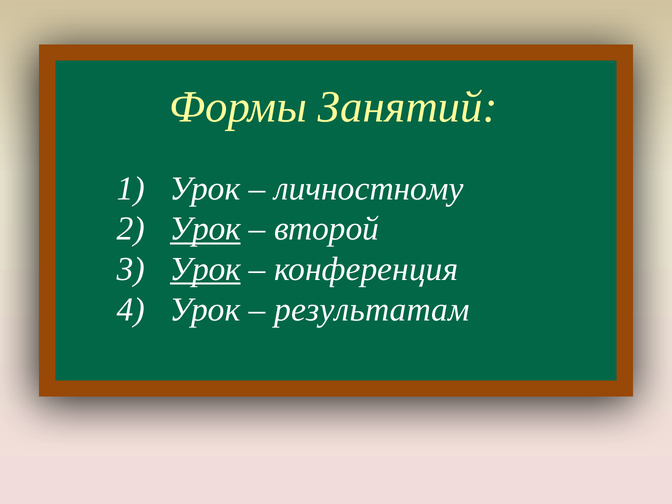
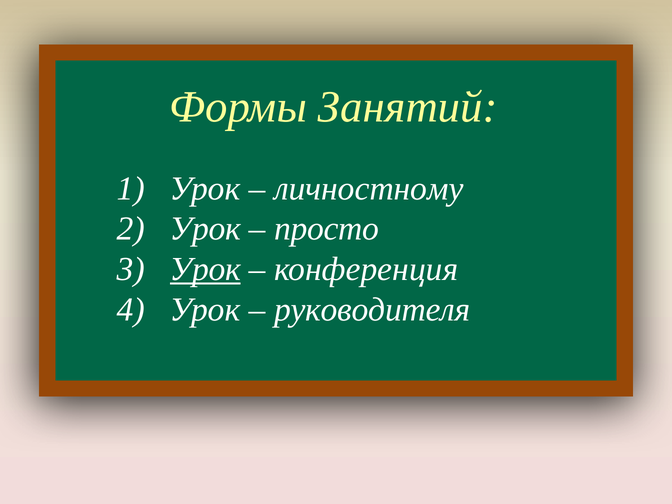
Урок at (205, 229) underline: present -> none
второй: второй -> просто
результатам: результатам -> руководителя
